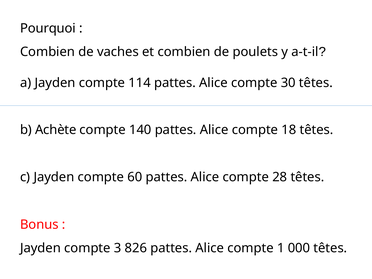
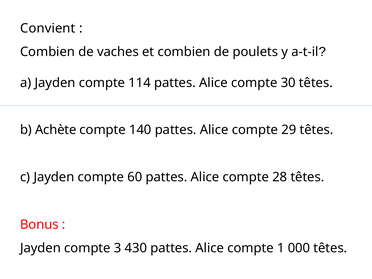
Pourquoi: Pourquoi -> Convient
18: 18 -> 29
826: 826 -> 430
